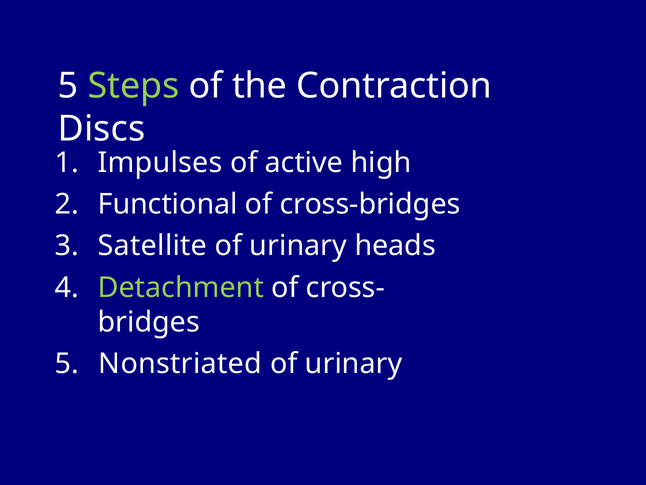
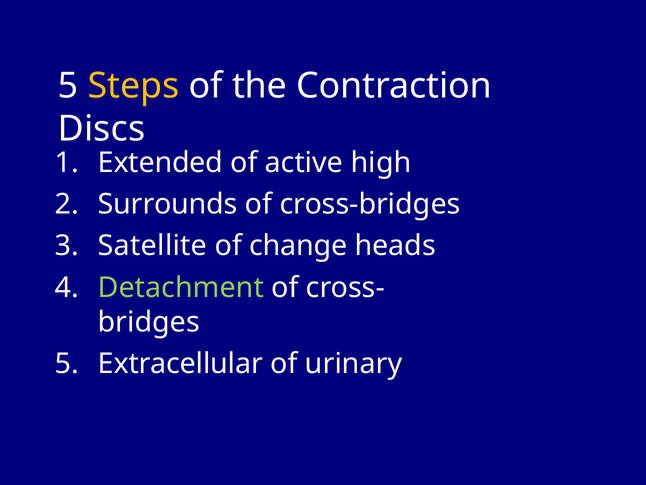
Steps colour: light green -> yellow
Impulses: Impulses -> Extended
Functional: Functional -> Surrounds
urinary at (298, 246): urinary -> change
Nonstriated: Nonstriated -> Extracellular
